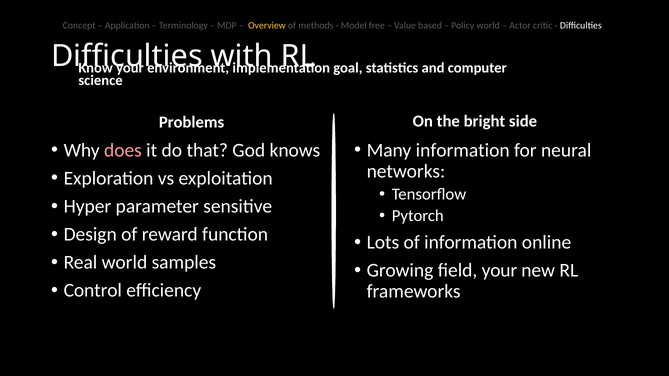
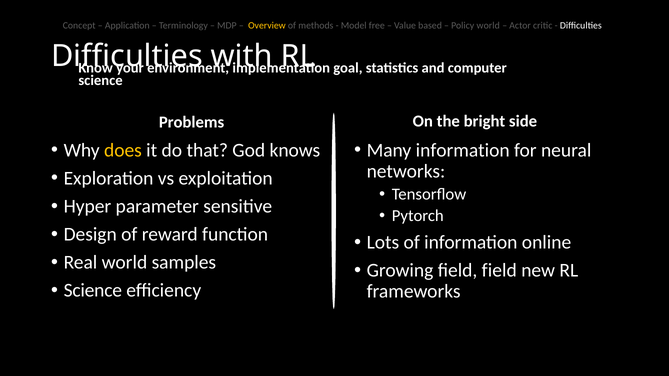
does colour: pink -> yellow
field your: your -> field
Control at (93, 291): Control -> Science
